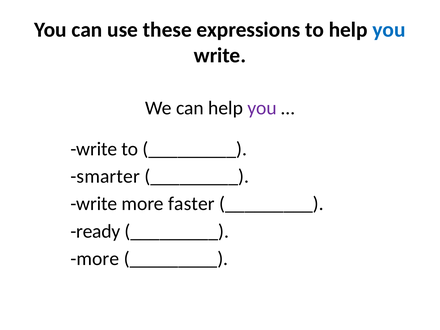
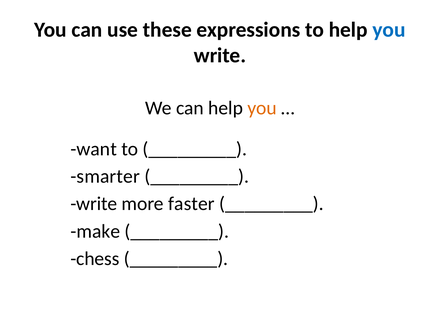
you at (262, 108) colour: purple -> orange
write at (94, 149): write -> want
ready: ready -> make
more at (95, 259): more -> chess
